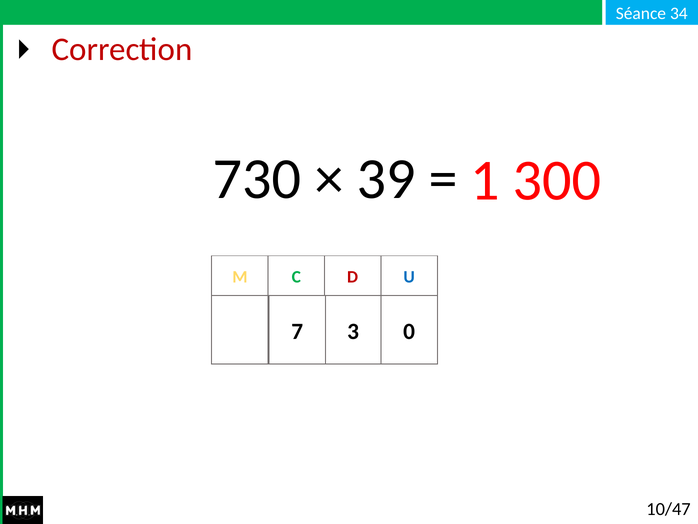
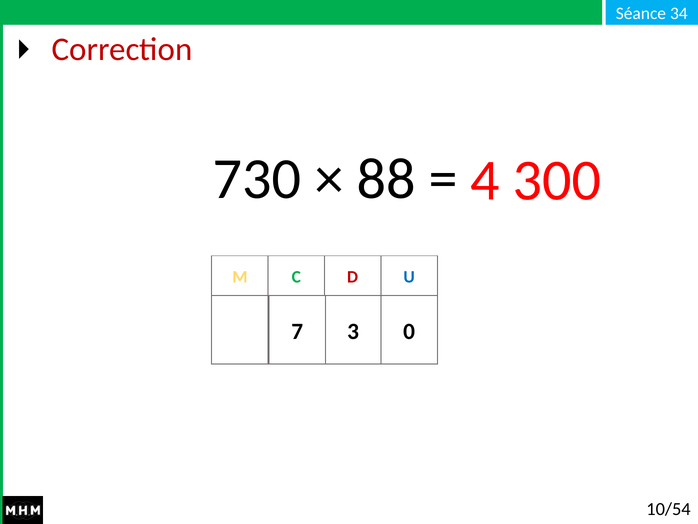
39: 39 -> 88
1: 1 -> 4
10/47: 10/47 -> 10/54
